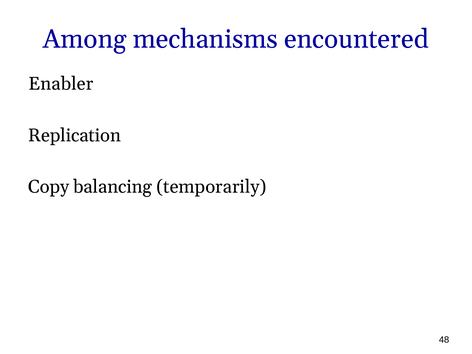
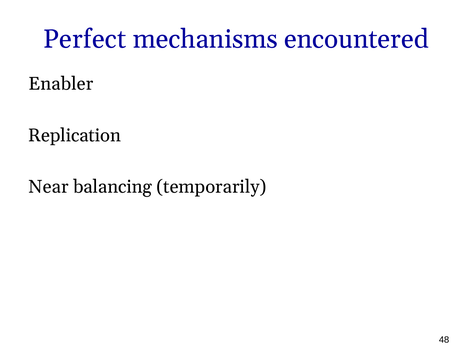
Among: Among -> Perfect
Copy: Copy -> Near
